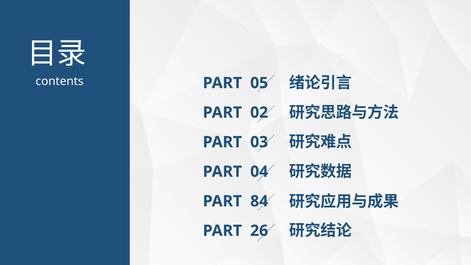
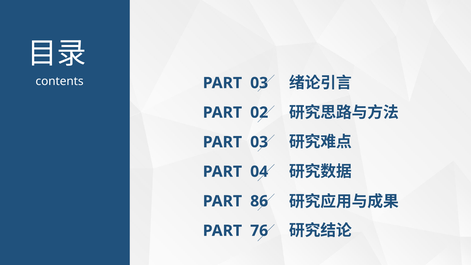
05 at (259, 83): 05 -> 03
84: 84 -> 86
26: 26 -> 76
